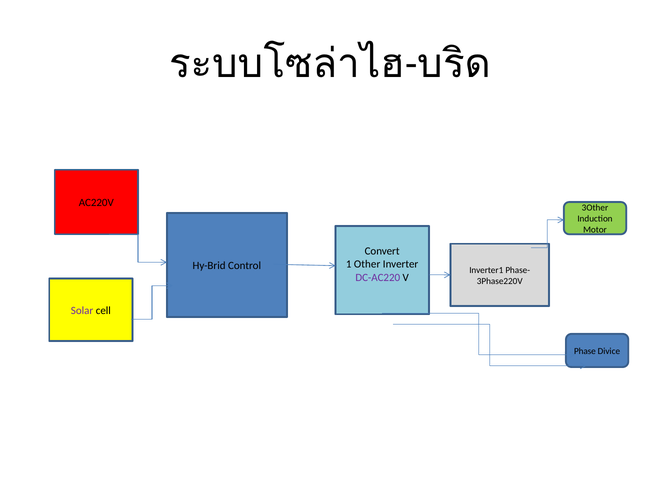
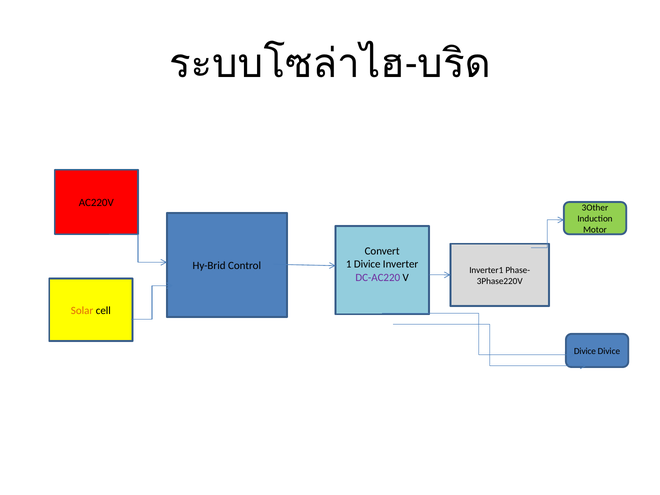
1 Other: Other -> Divice
Solar colour: purple -> orange
Phase at (585, 351): Phase -> Divice
